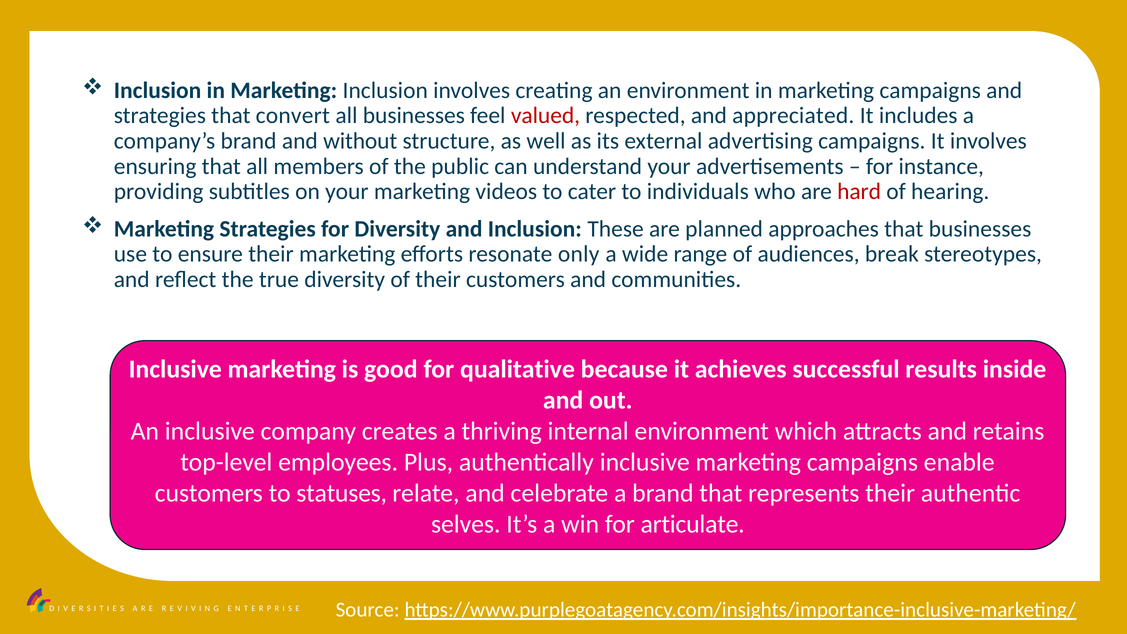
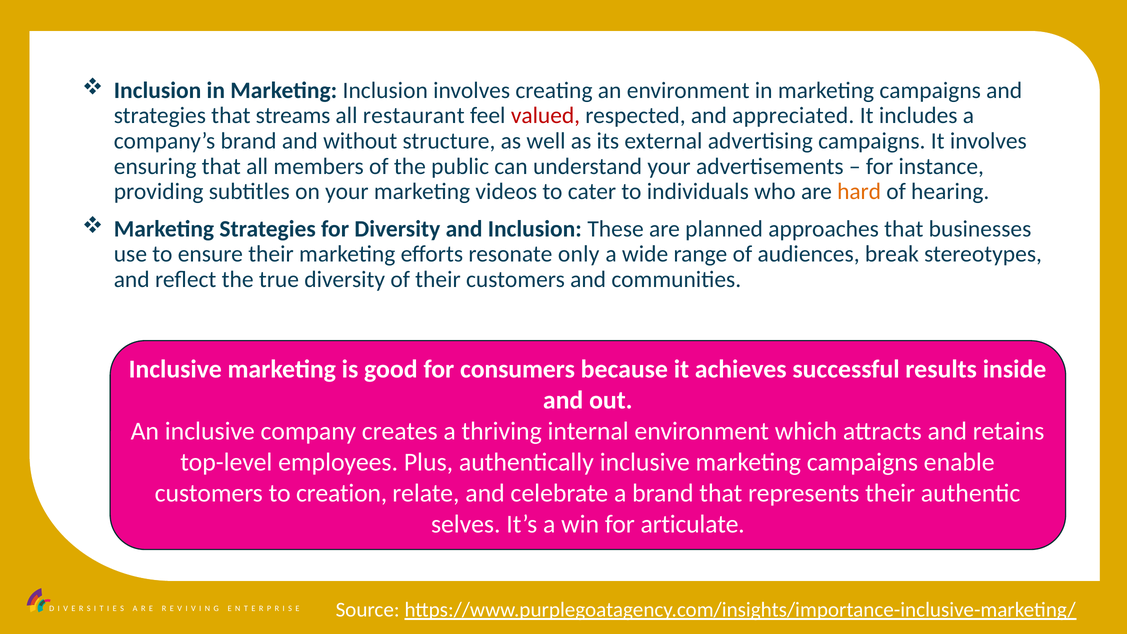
convert: convert -> streams
all businesses: businesses -> restaurant
hard colour: red -> orange
qualitative: qualitative -> consumers
statuses: statuses -> creation
